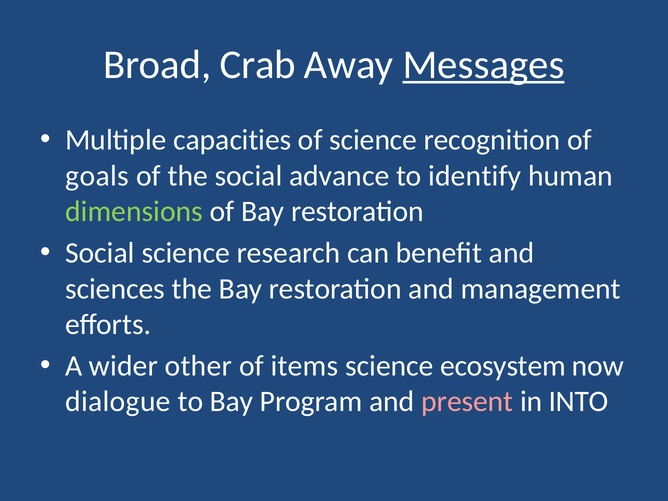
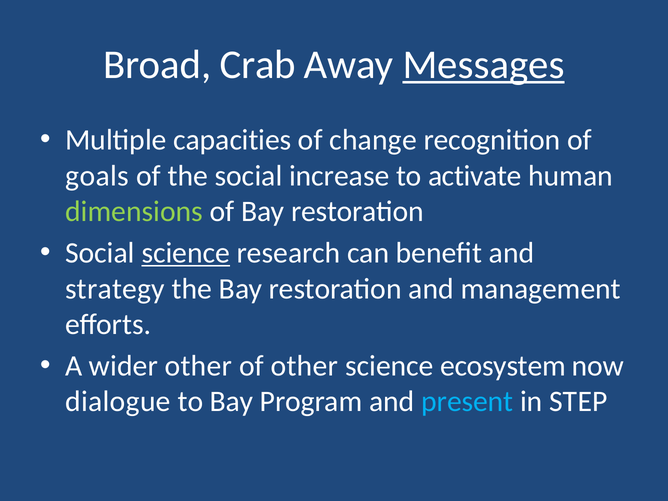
of science: science -> change
advance: advance -> increase
identify: identify -> activate
science at (186, 253) underline: none -> present
sciences: sciences -> strategy
of items: items -> other
present colour: pink -> light blue
INTO: INTO -> STEP
